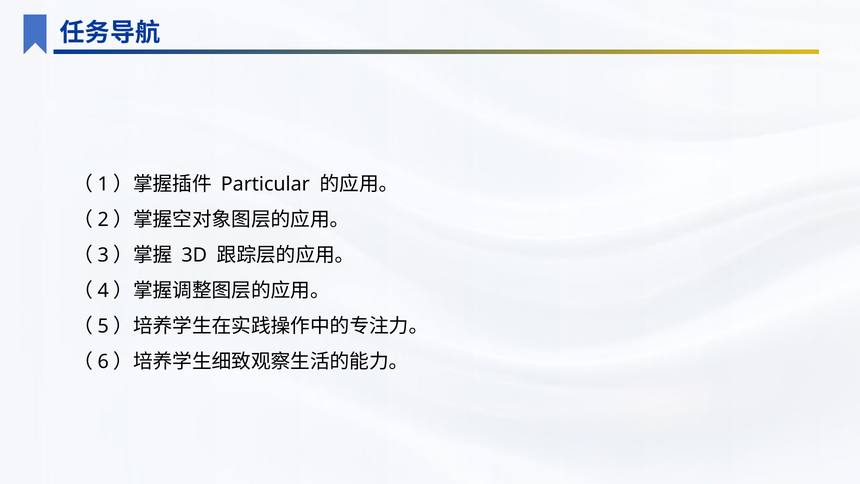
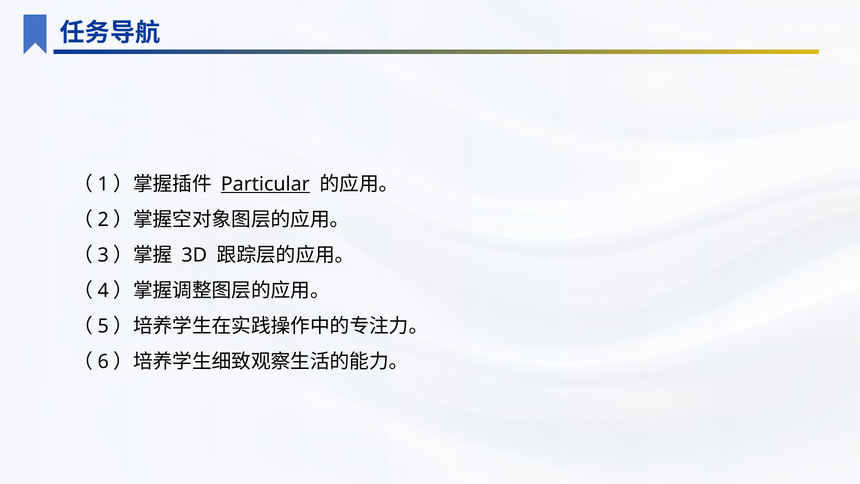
Particular underline: none -> present
